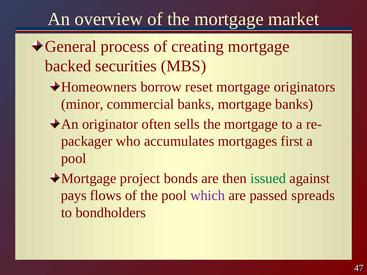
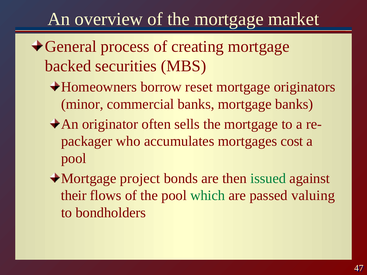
first: first -> cost
pays: pays -> their
which colour: purple -> green
spreads: spreads -> valuing
